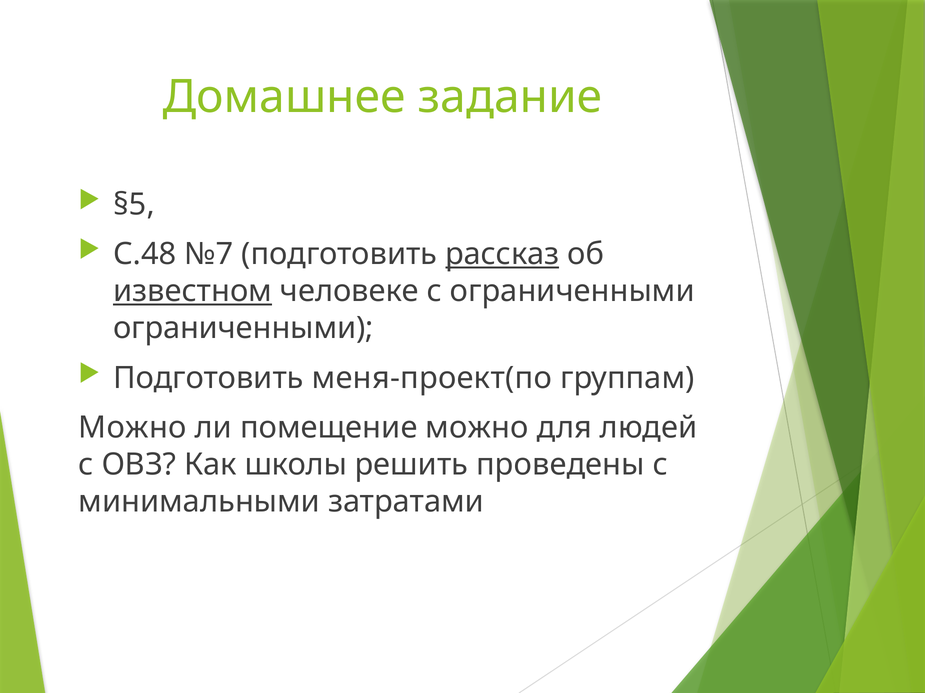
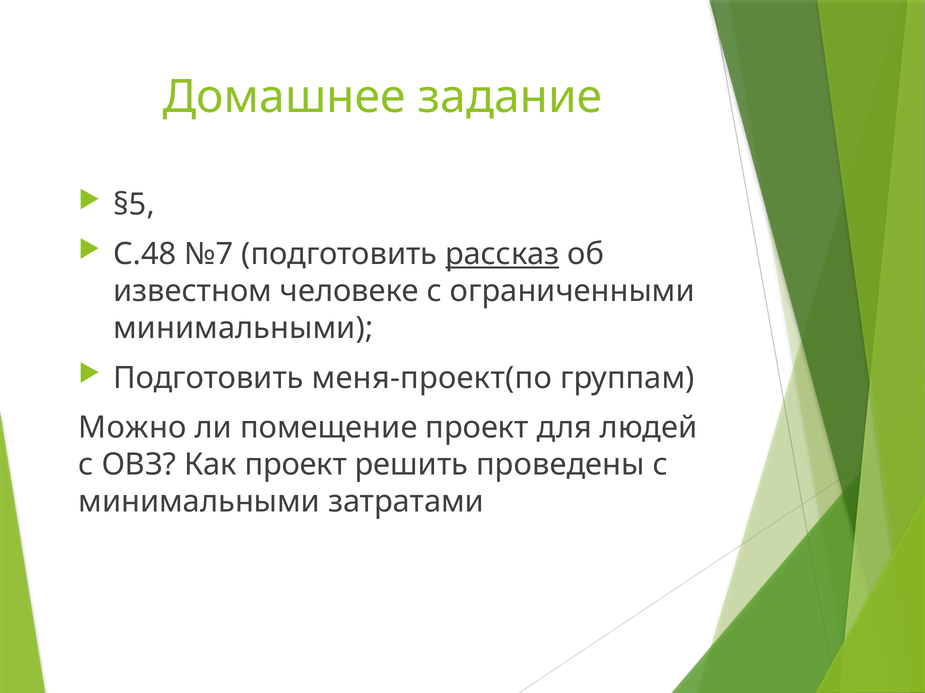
известном underline: present -> none
ограниченными at (243, 328): ограниченными -> минимальными
помещение можно: можно -> проект
Как школы: школы -> проект
